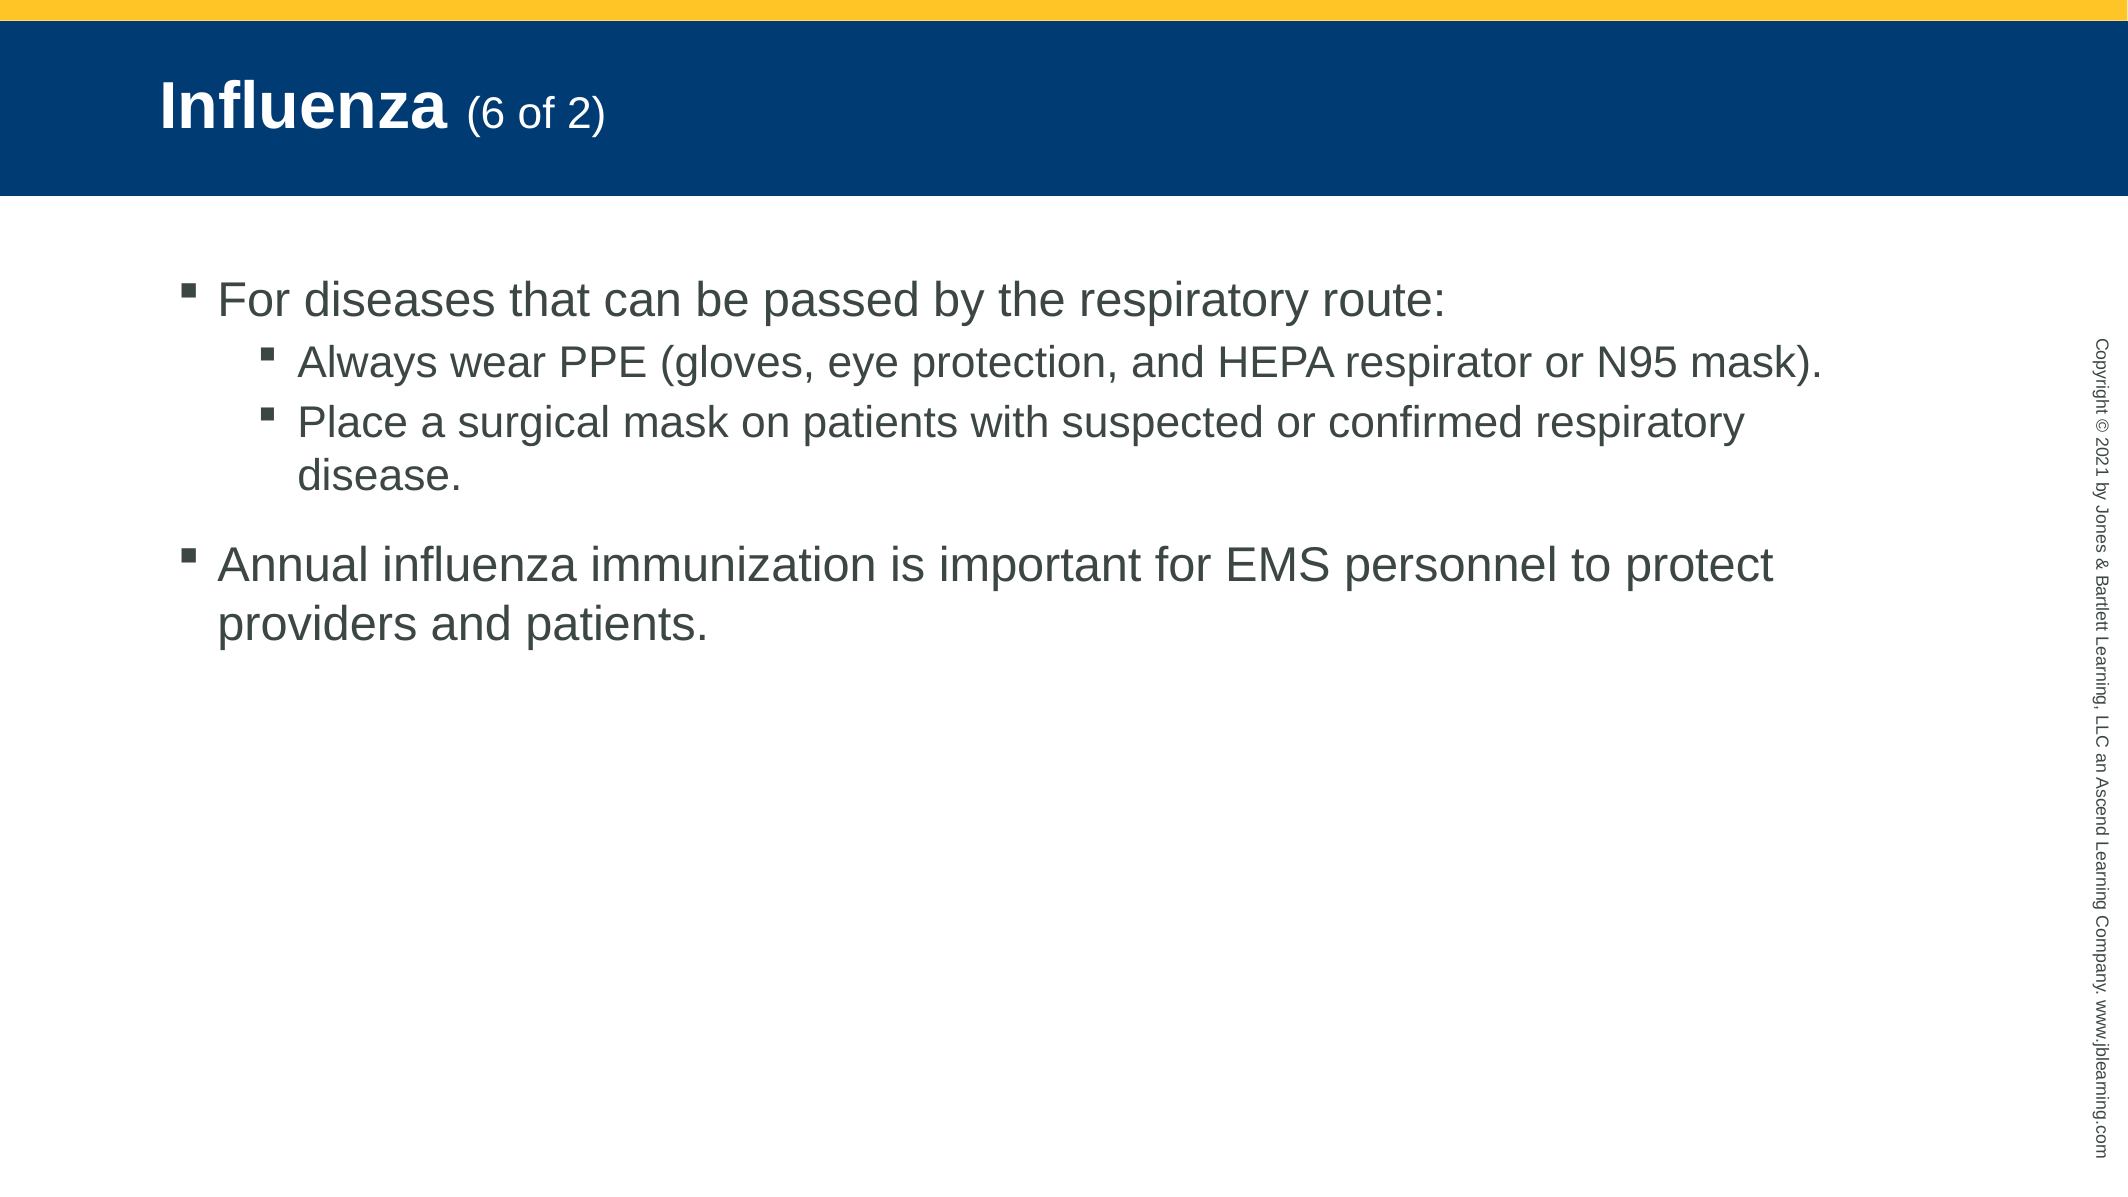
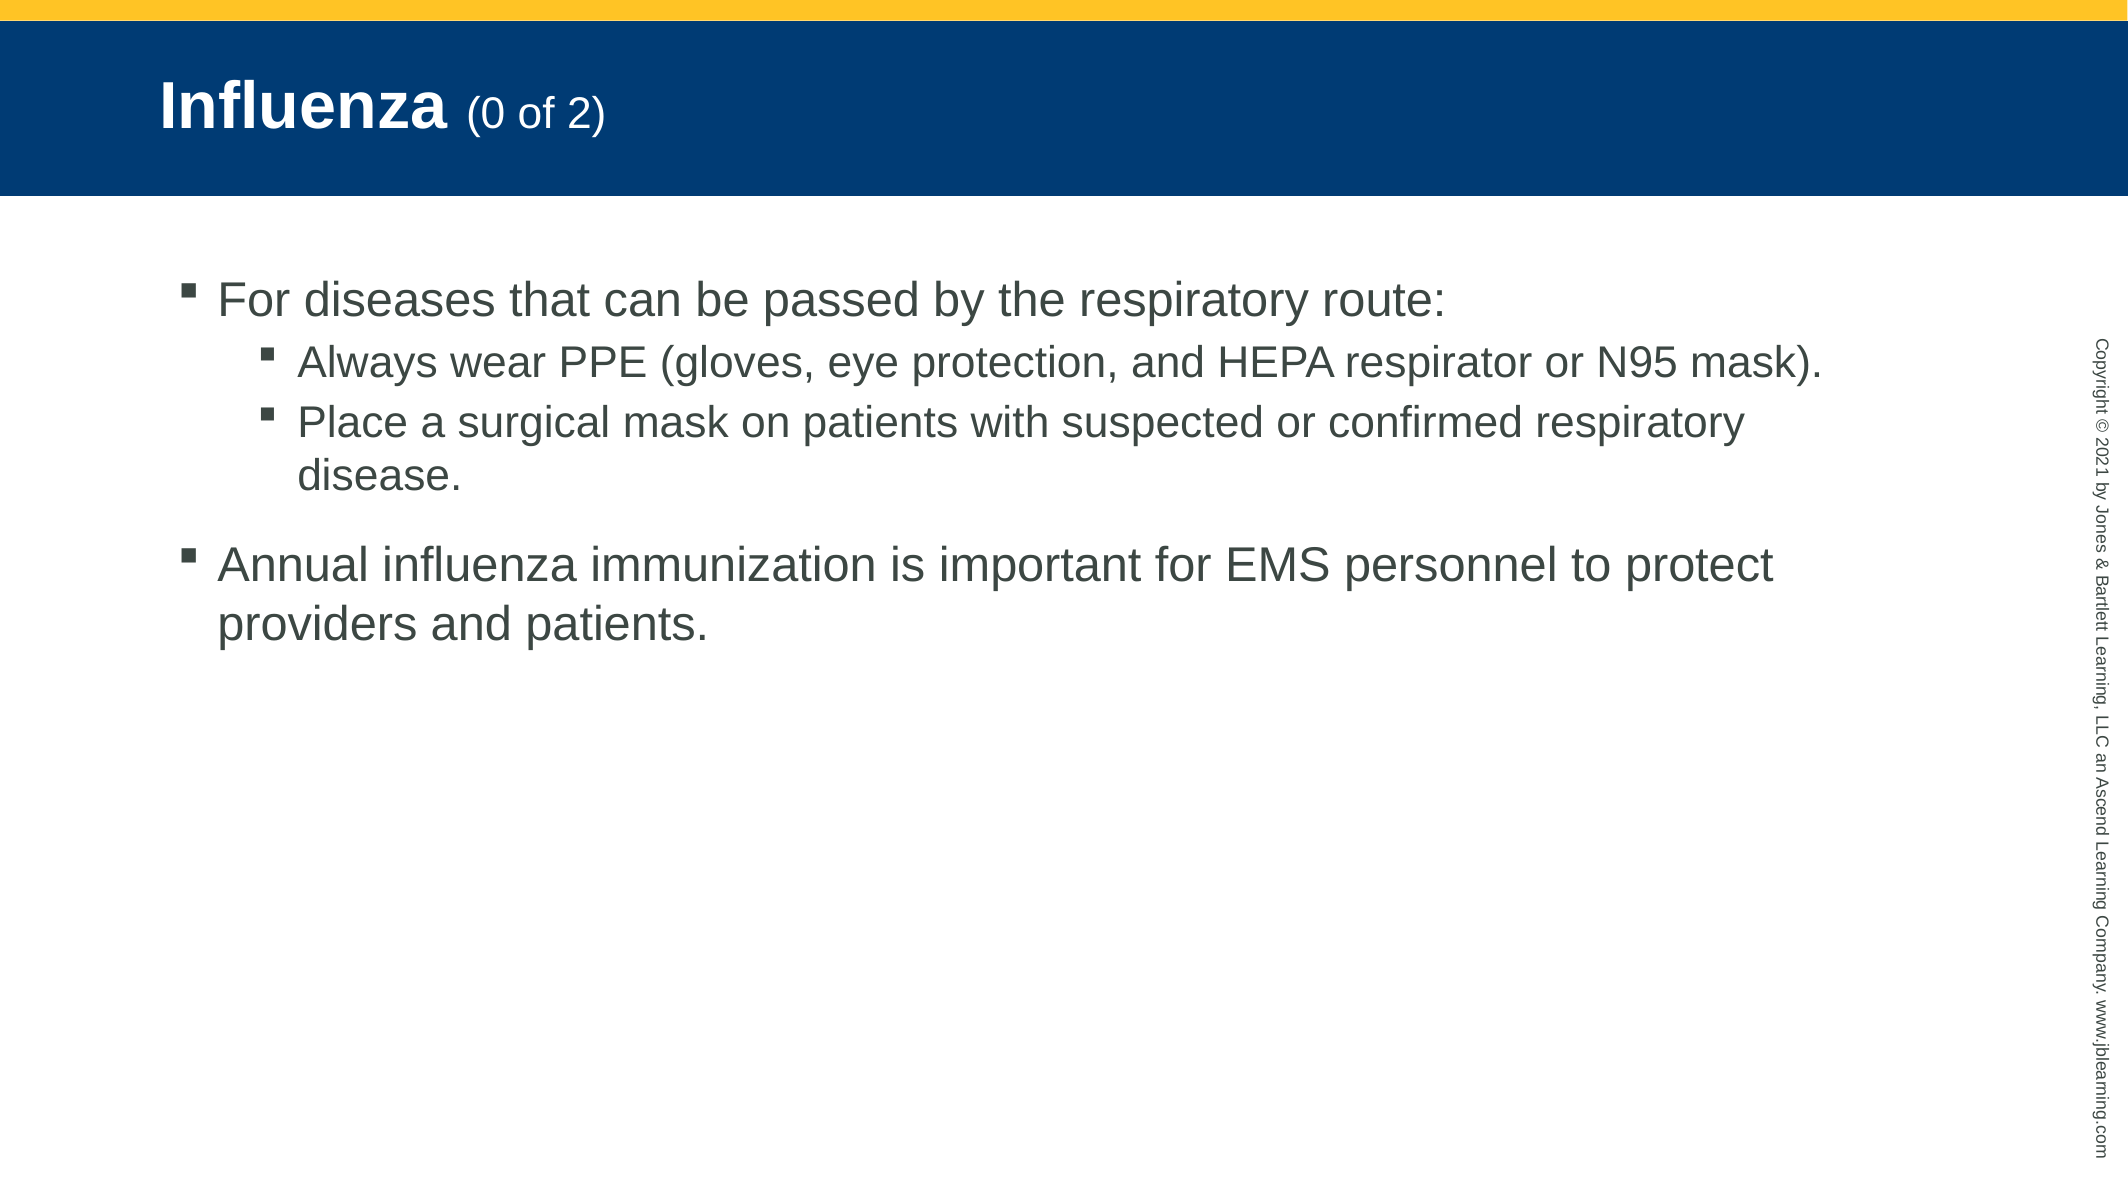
Influenza 6: 6 -> 0
